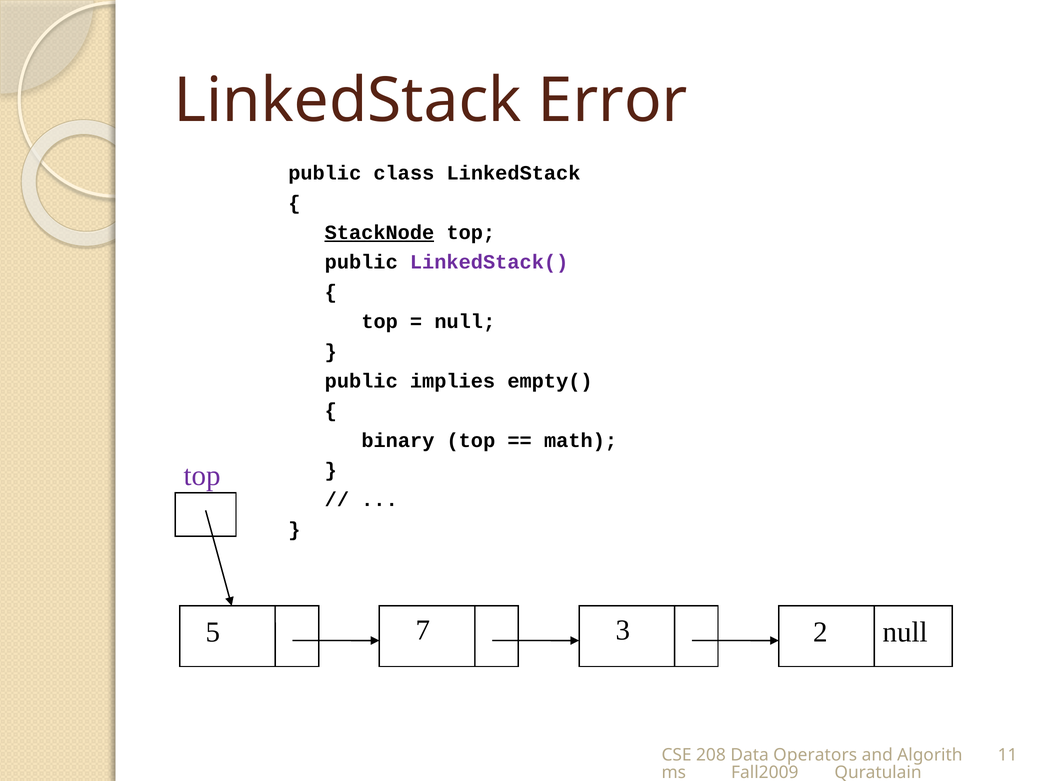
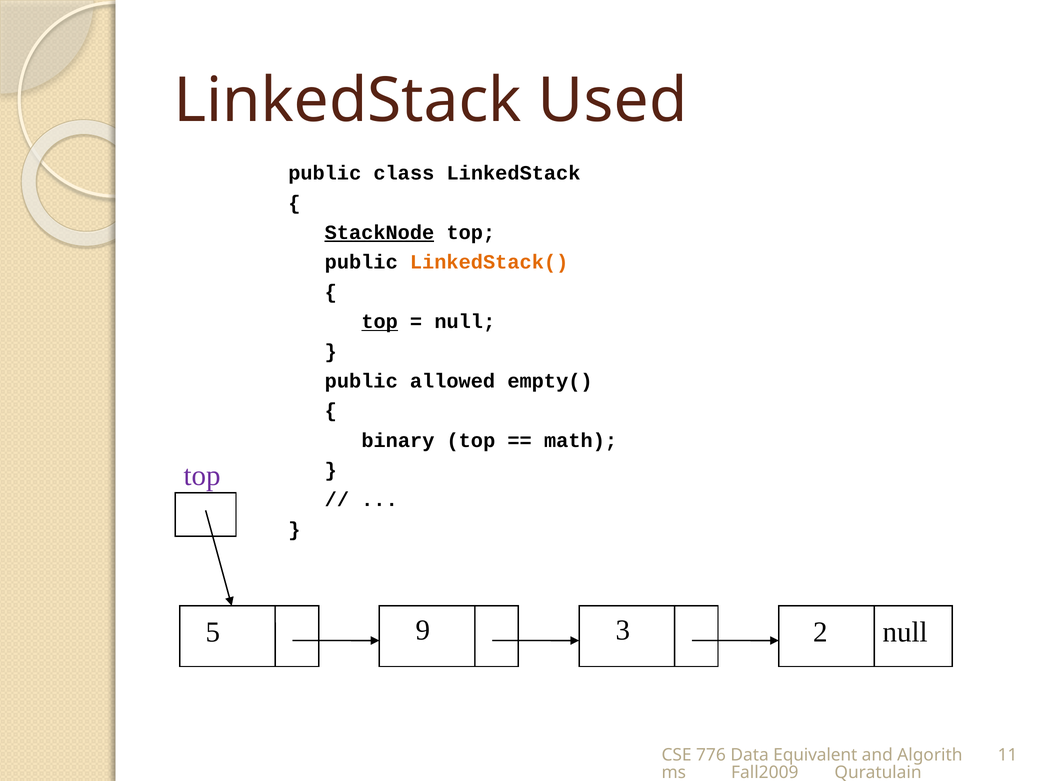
Error: Error -> Used
LinkedStack( colour: purple -> orange
top at (380, 322) underline: none -> present
implies: implies -> allowed
7: 7 -> 9
208: 208 -> 776
Operators: Operators -> Equivalent
